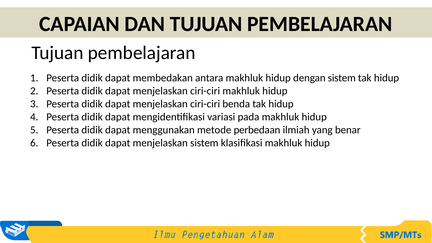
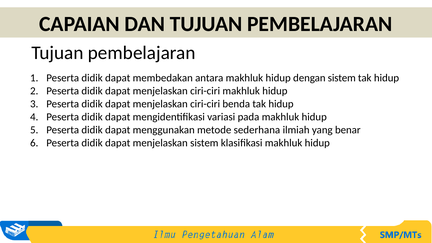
perbedaan: perbedaan -> sederhana
